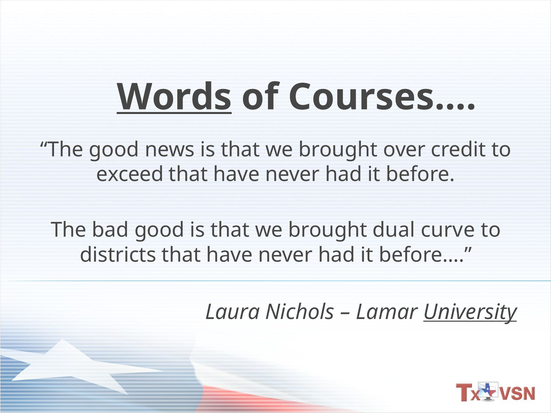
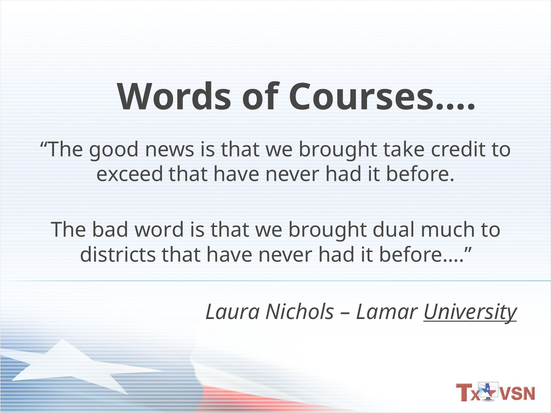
Words underline: present -> none
over: over -> take
bad good: good -> word
curve: curve -> much
